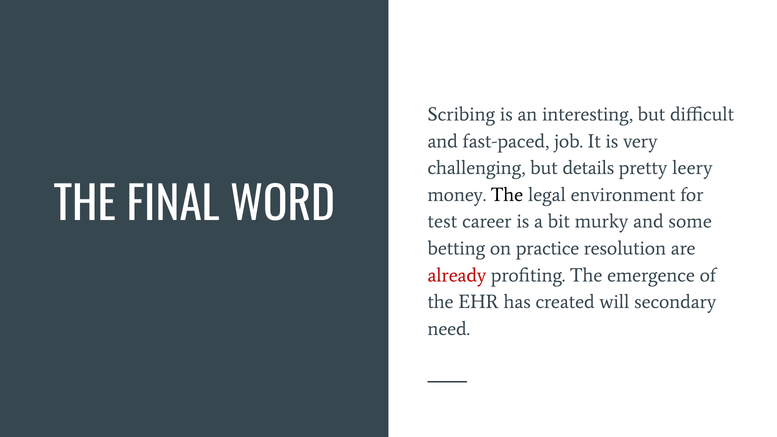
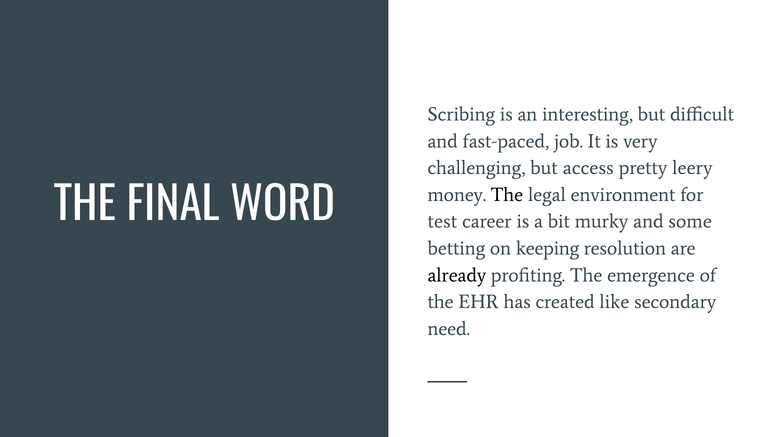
details: details -> access
practice: practice -> keeping
already colour: red -> black
will: will -> like
